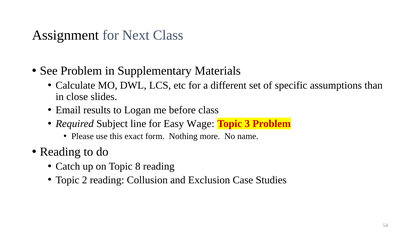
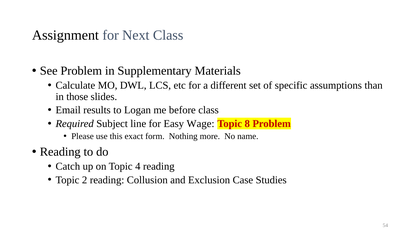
close: close -> those
3: 3 -> 8
8: 8 -> 4
